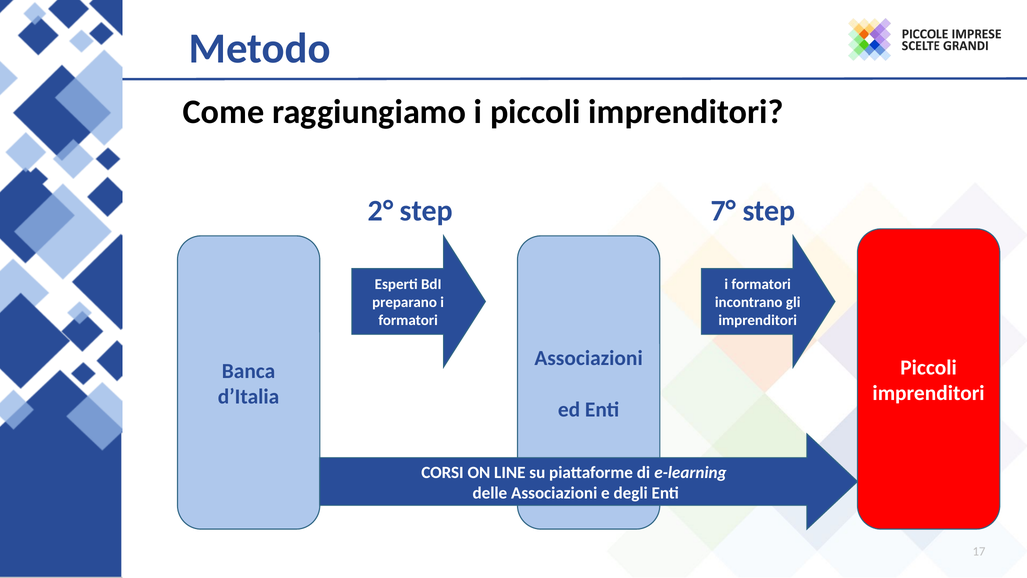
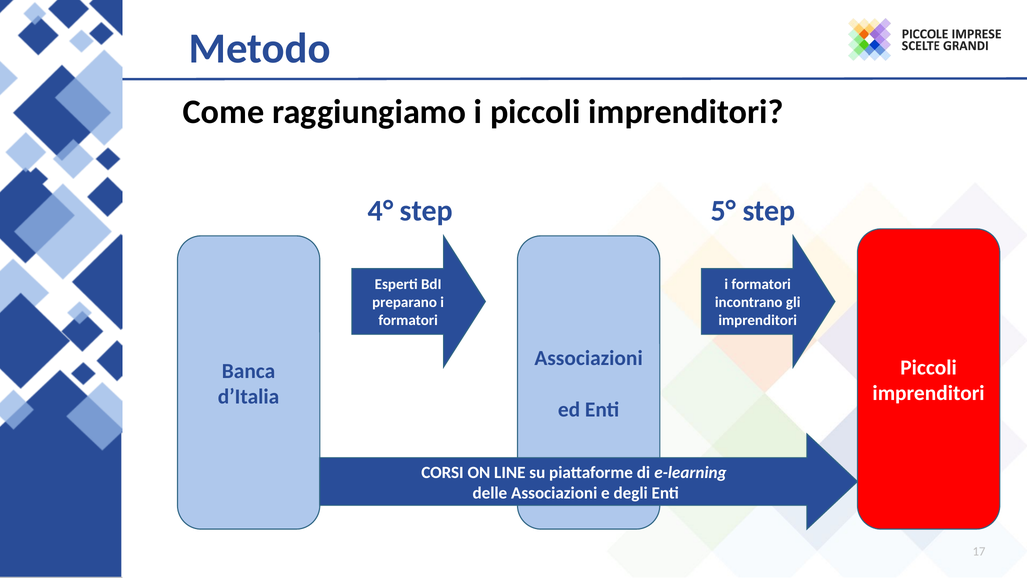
2°: 2° -> 4°
7°: 7° -> 5°
